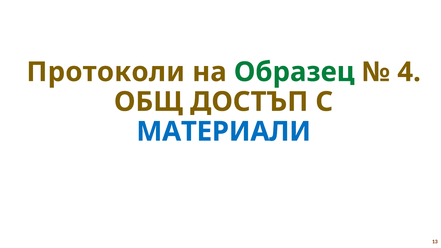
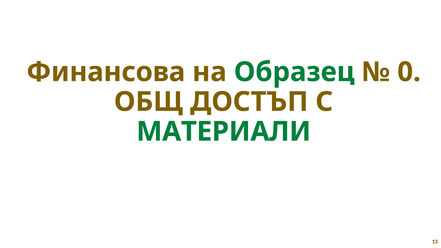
Протоколи: Протоколи -> Финансова
4: 4 -> 0
МАТЕРИАЛИ colour: blue -> green
